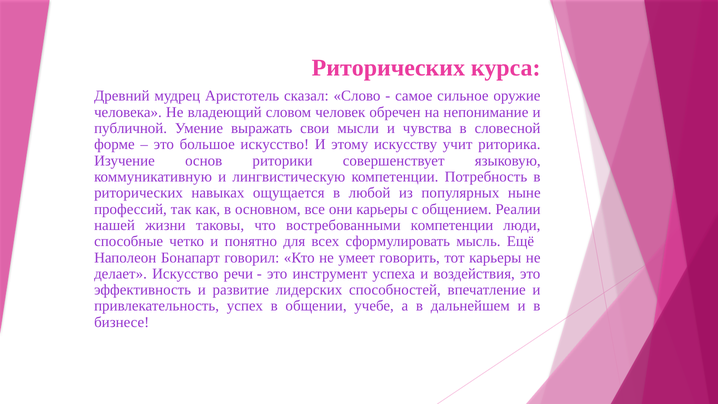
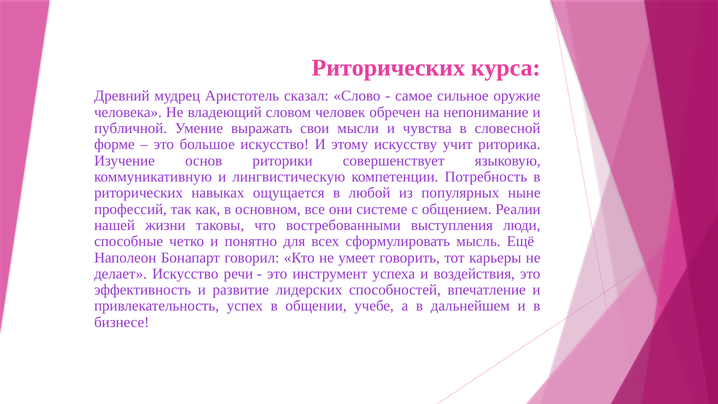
они карьеры: карьеры -> системе
востребованными компетенции: компетенции -> выступления
